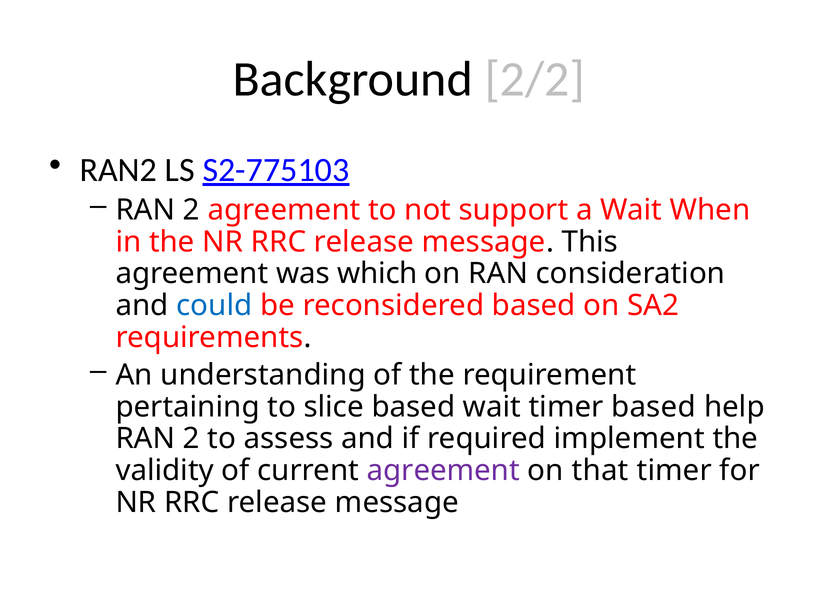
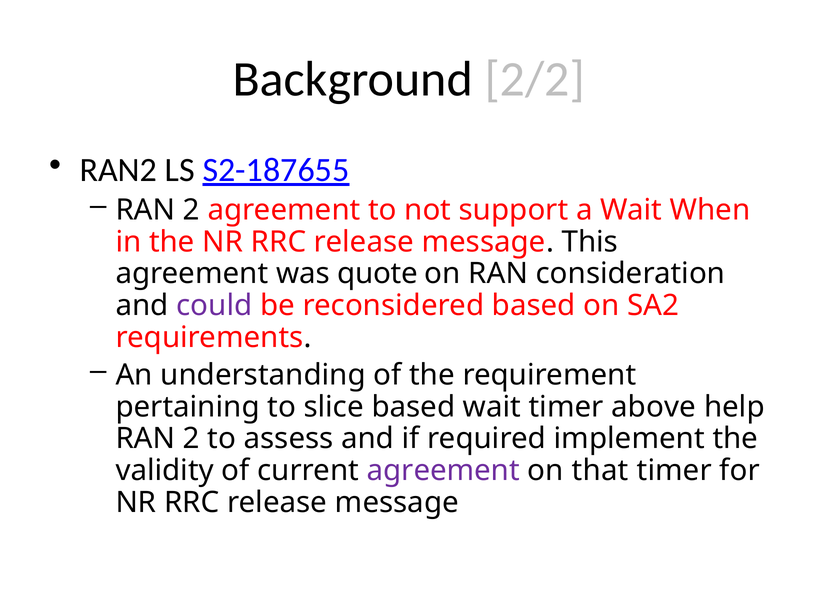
S2-775103: S2-775103 -> S2-187655
which: which -> quote
could colour: blue -> purple
timer based: based -> above
